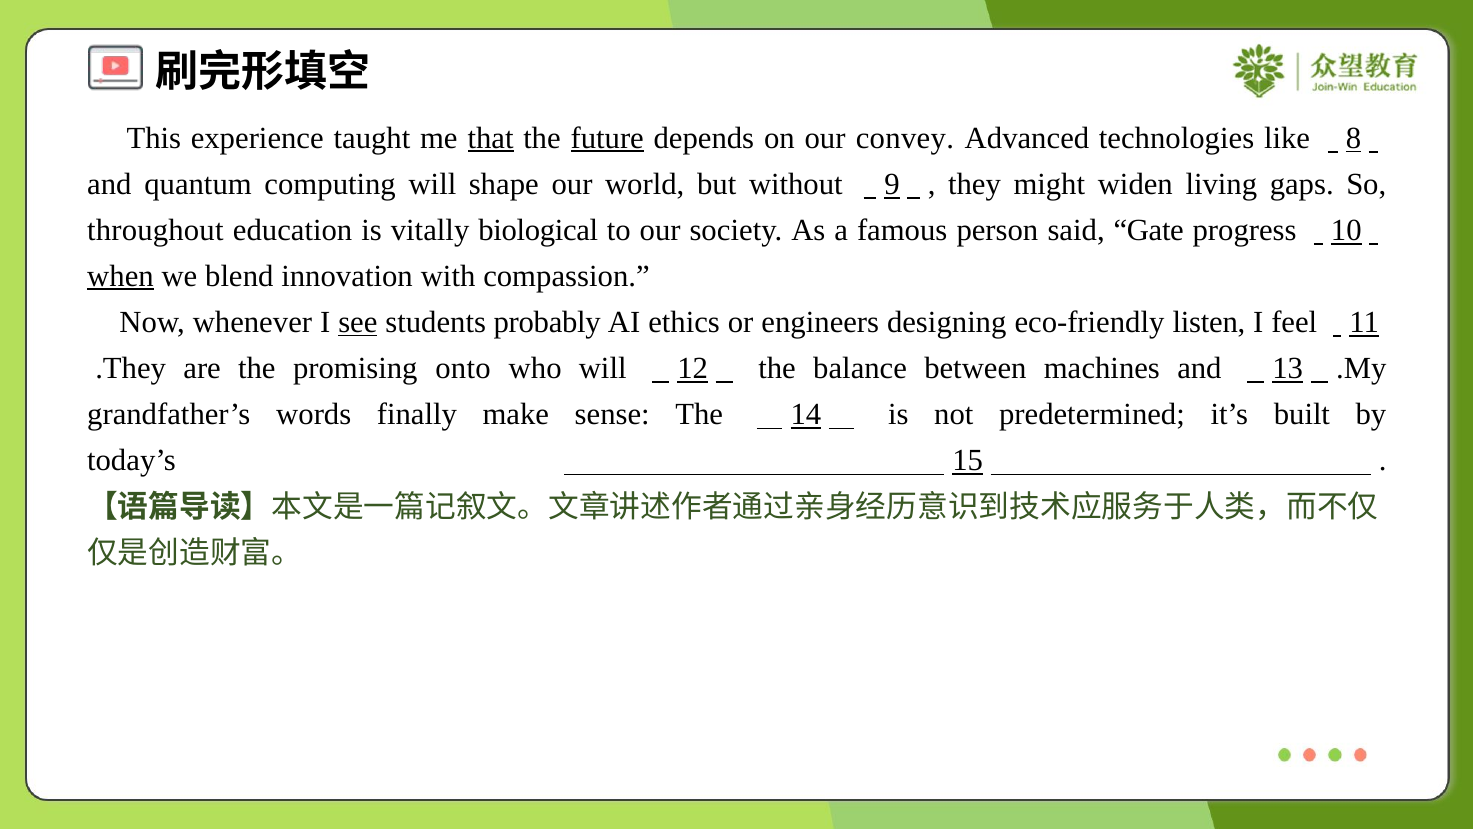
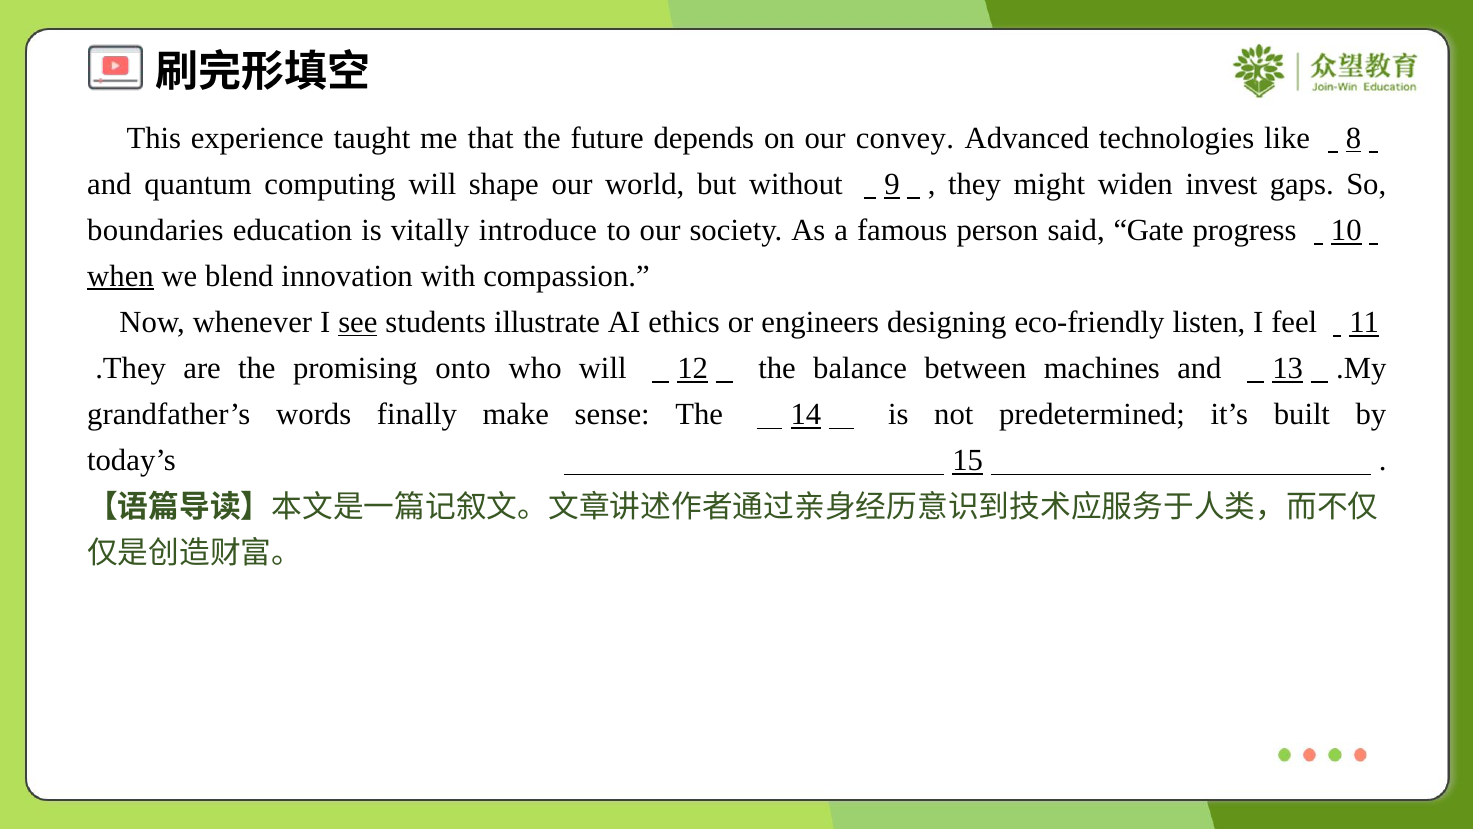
that underline: present -> none
future underline: present -> none
living: living -> invest
throughout: throughout -> boundaries
biological: biological -> introduce
probably: probably -> illustrate
